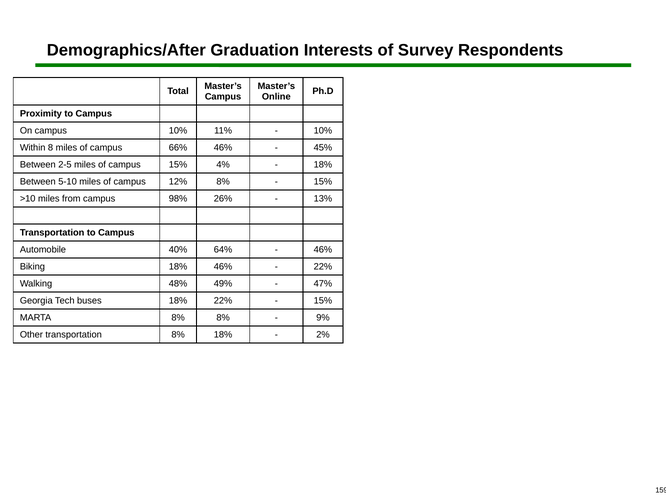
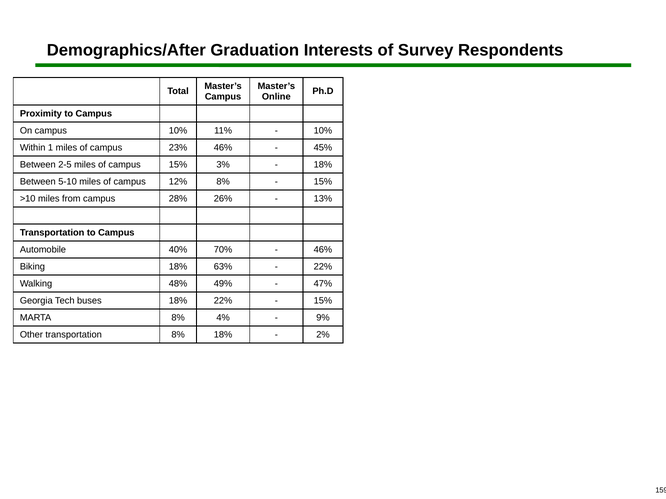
8: 8 -> 1
66%: 66% -> 23%
4%: 4% -> 3%
98%: 98% -> 28%
64%: 64% -> 70%
18% 46%: 46% -> 63%
8% 8%: 8% -> 4%
